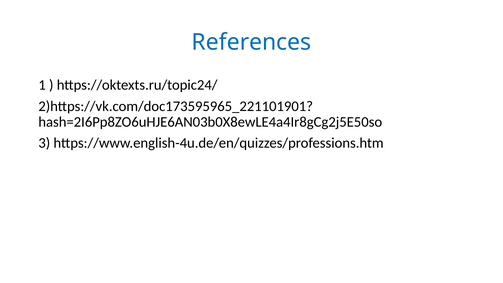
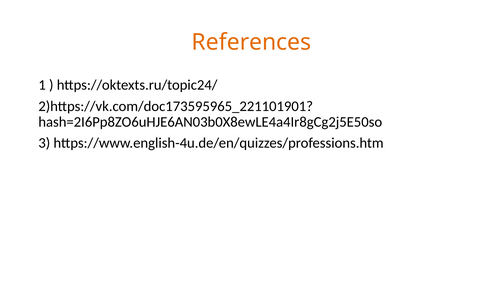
References colour: blue -> orange
